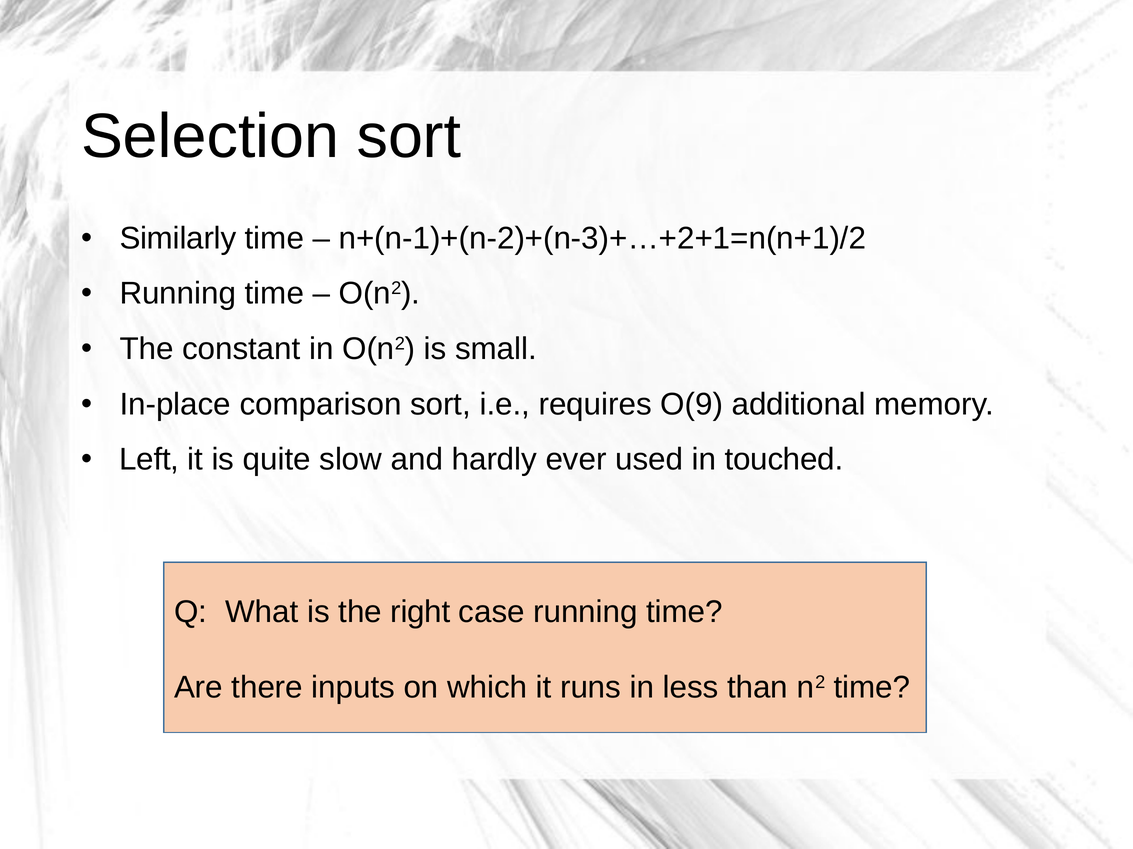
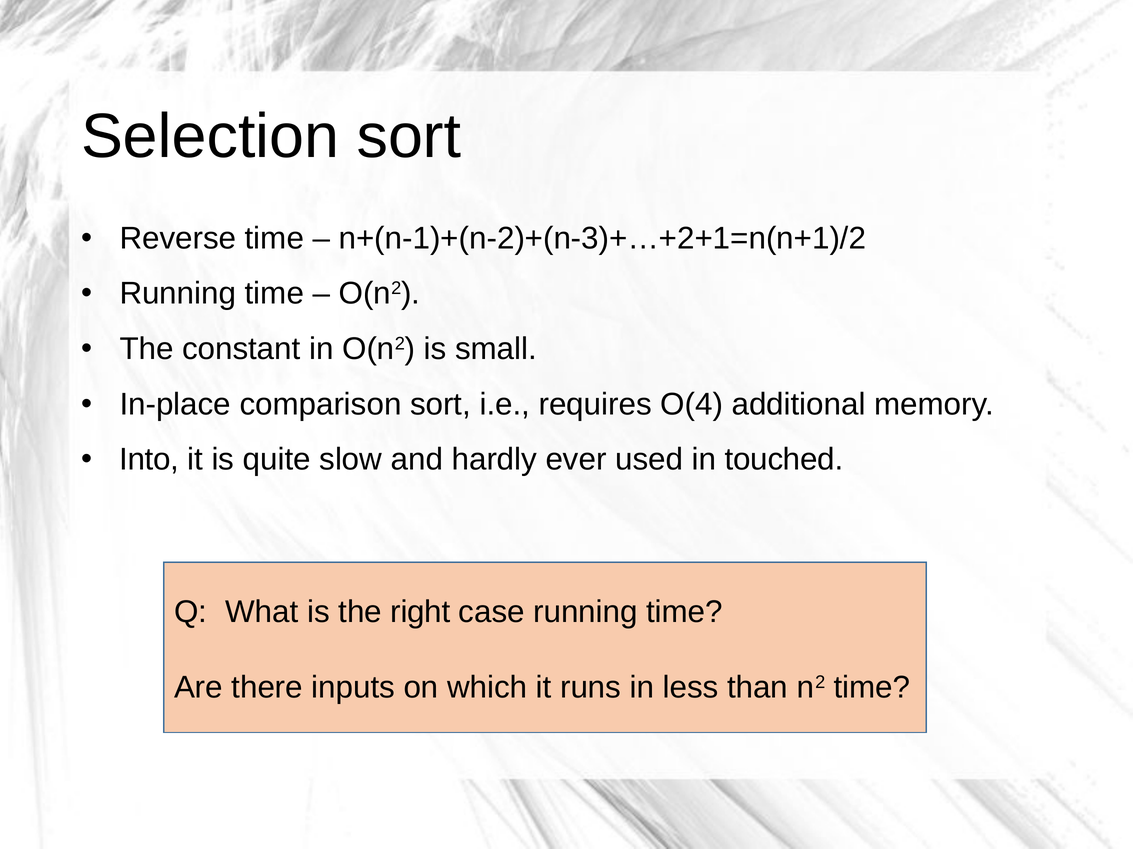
Similarly: Similarly -> Reverse
O(9: O(9 -> O(4
Left: Left -> Into
